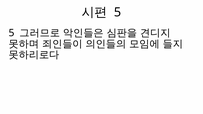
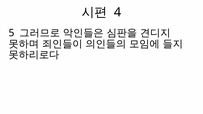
5 at (118, 12): 5 -> 4
